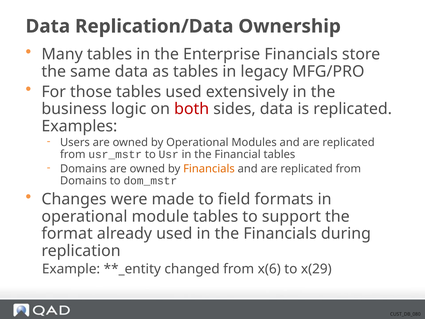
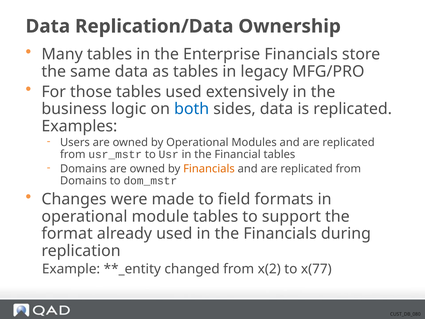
both colour: red -> blue
x(6: x(6 -> x(2
x(29: x(29 -> x(77
